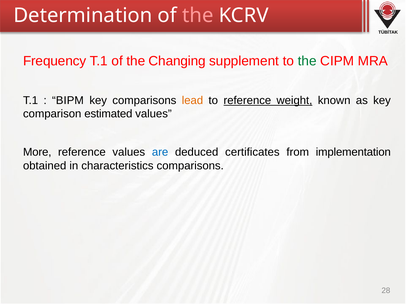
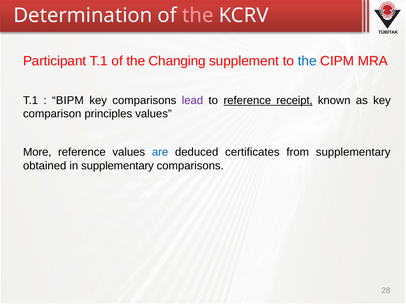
Frequency: Frequency -> Participant
the at (307, 61) colour: green -> blue
lead colour: orange -> purple
weight: weight -> receipt
estimated: estimated -> principles
from implementation: implementation -> supplementary
in characteristics: characteristics -> supplementary
